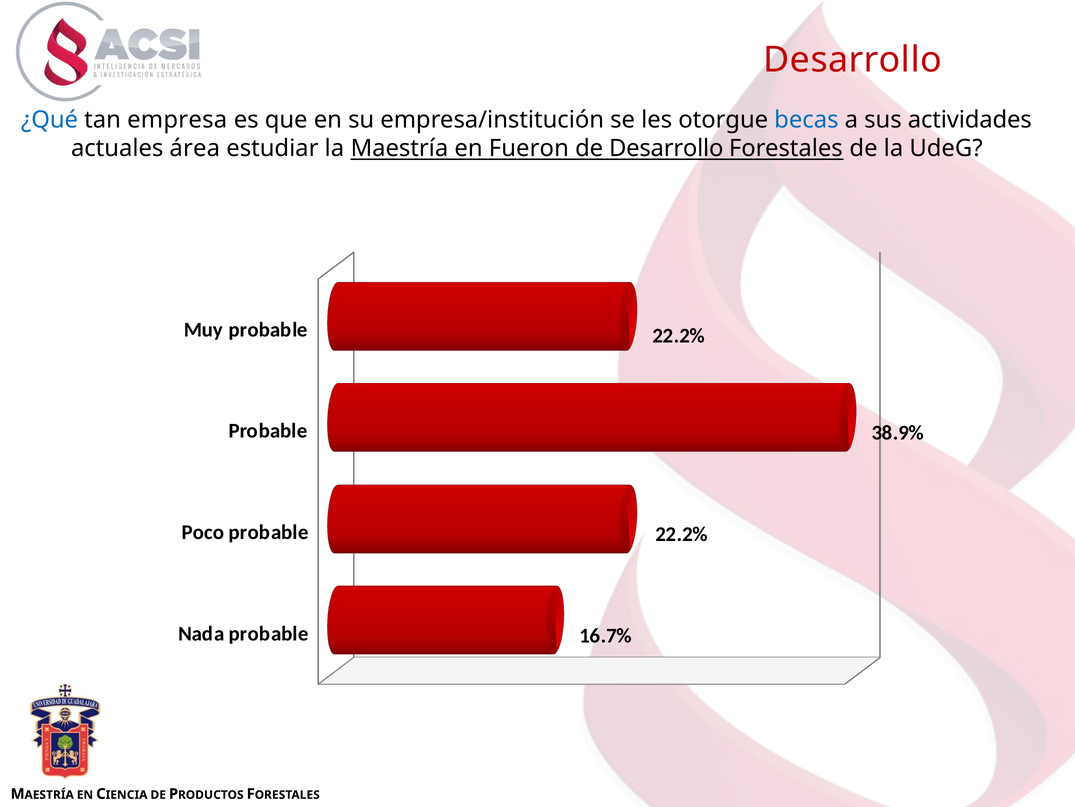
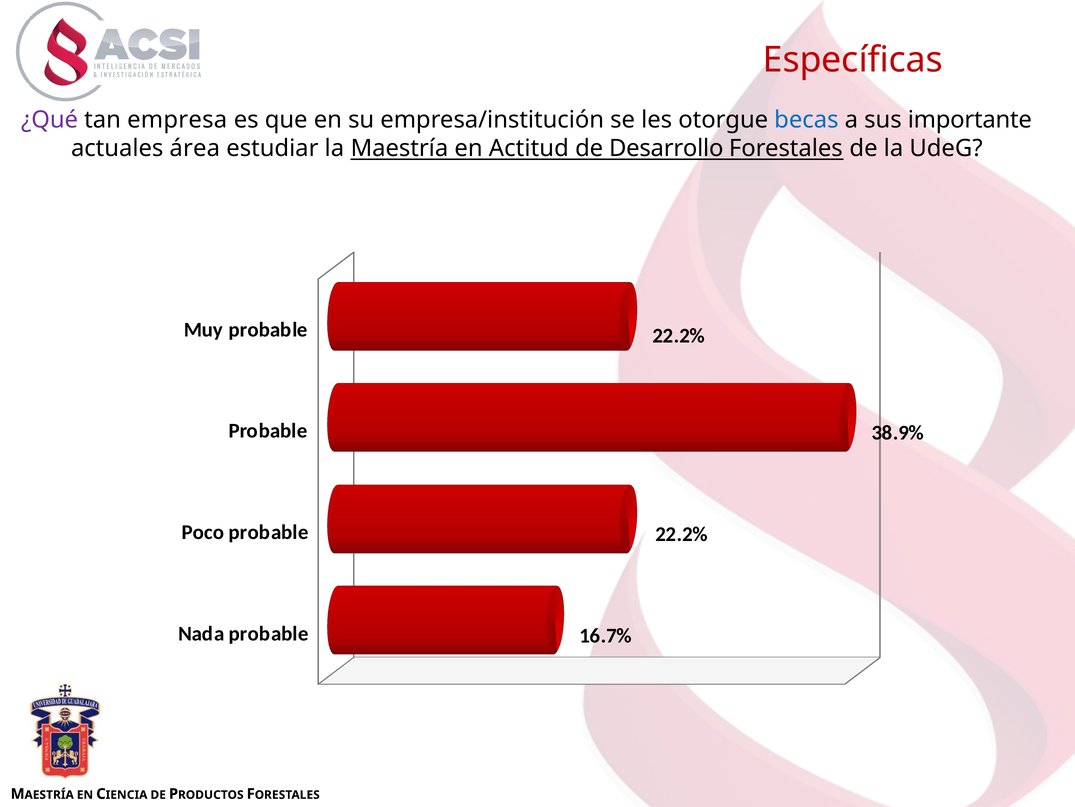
Desarrollo at (853, 60): Desarrollo -> Específicas
¿Qué colour: blue -> purple
actividades: actividades -> importante
Fueron: Fueron -> Actitud
